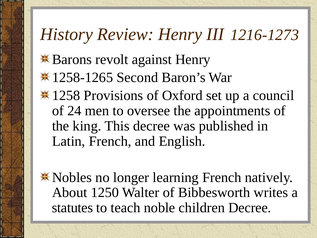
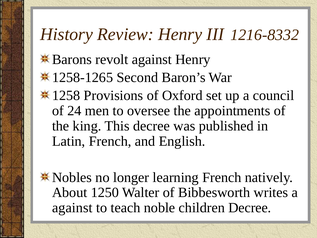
1216-1273: 1216-1273 -> 1216-8332
statutes at (72, 208): statutes -> against
